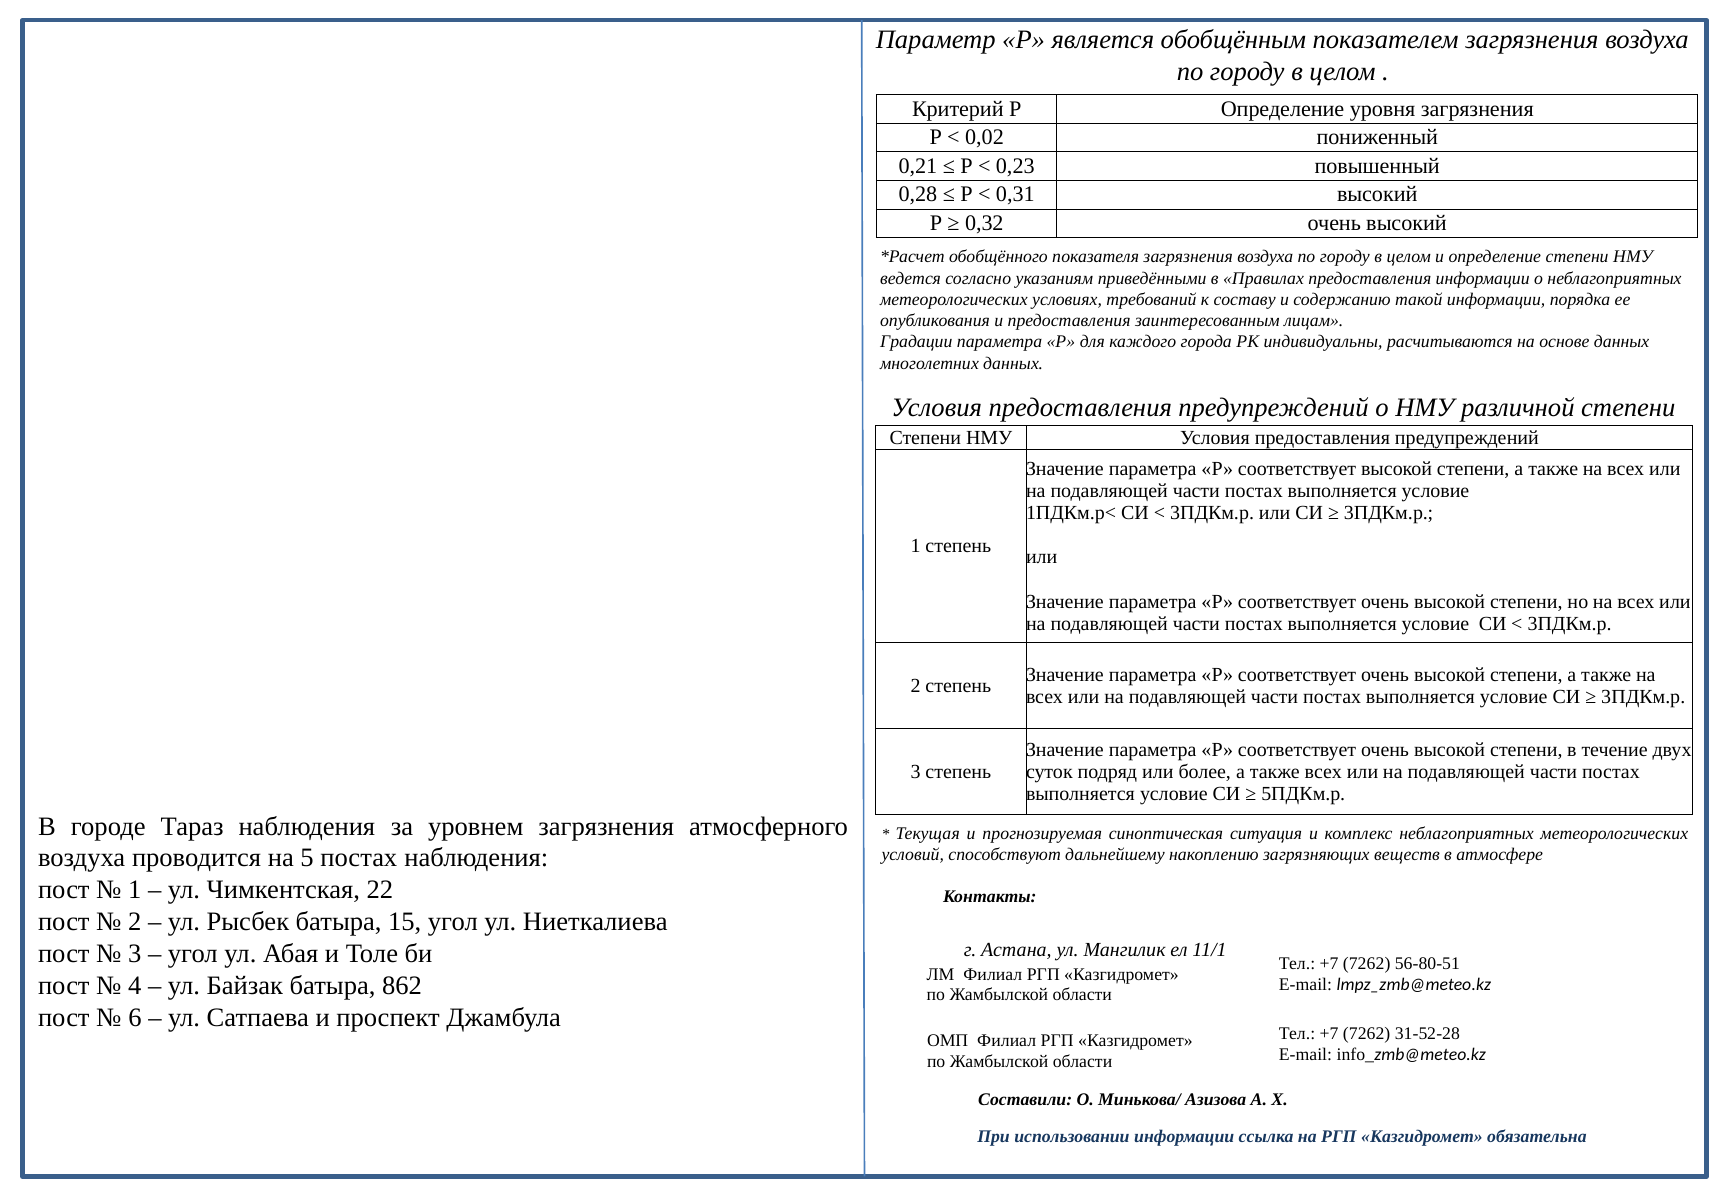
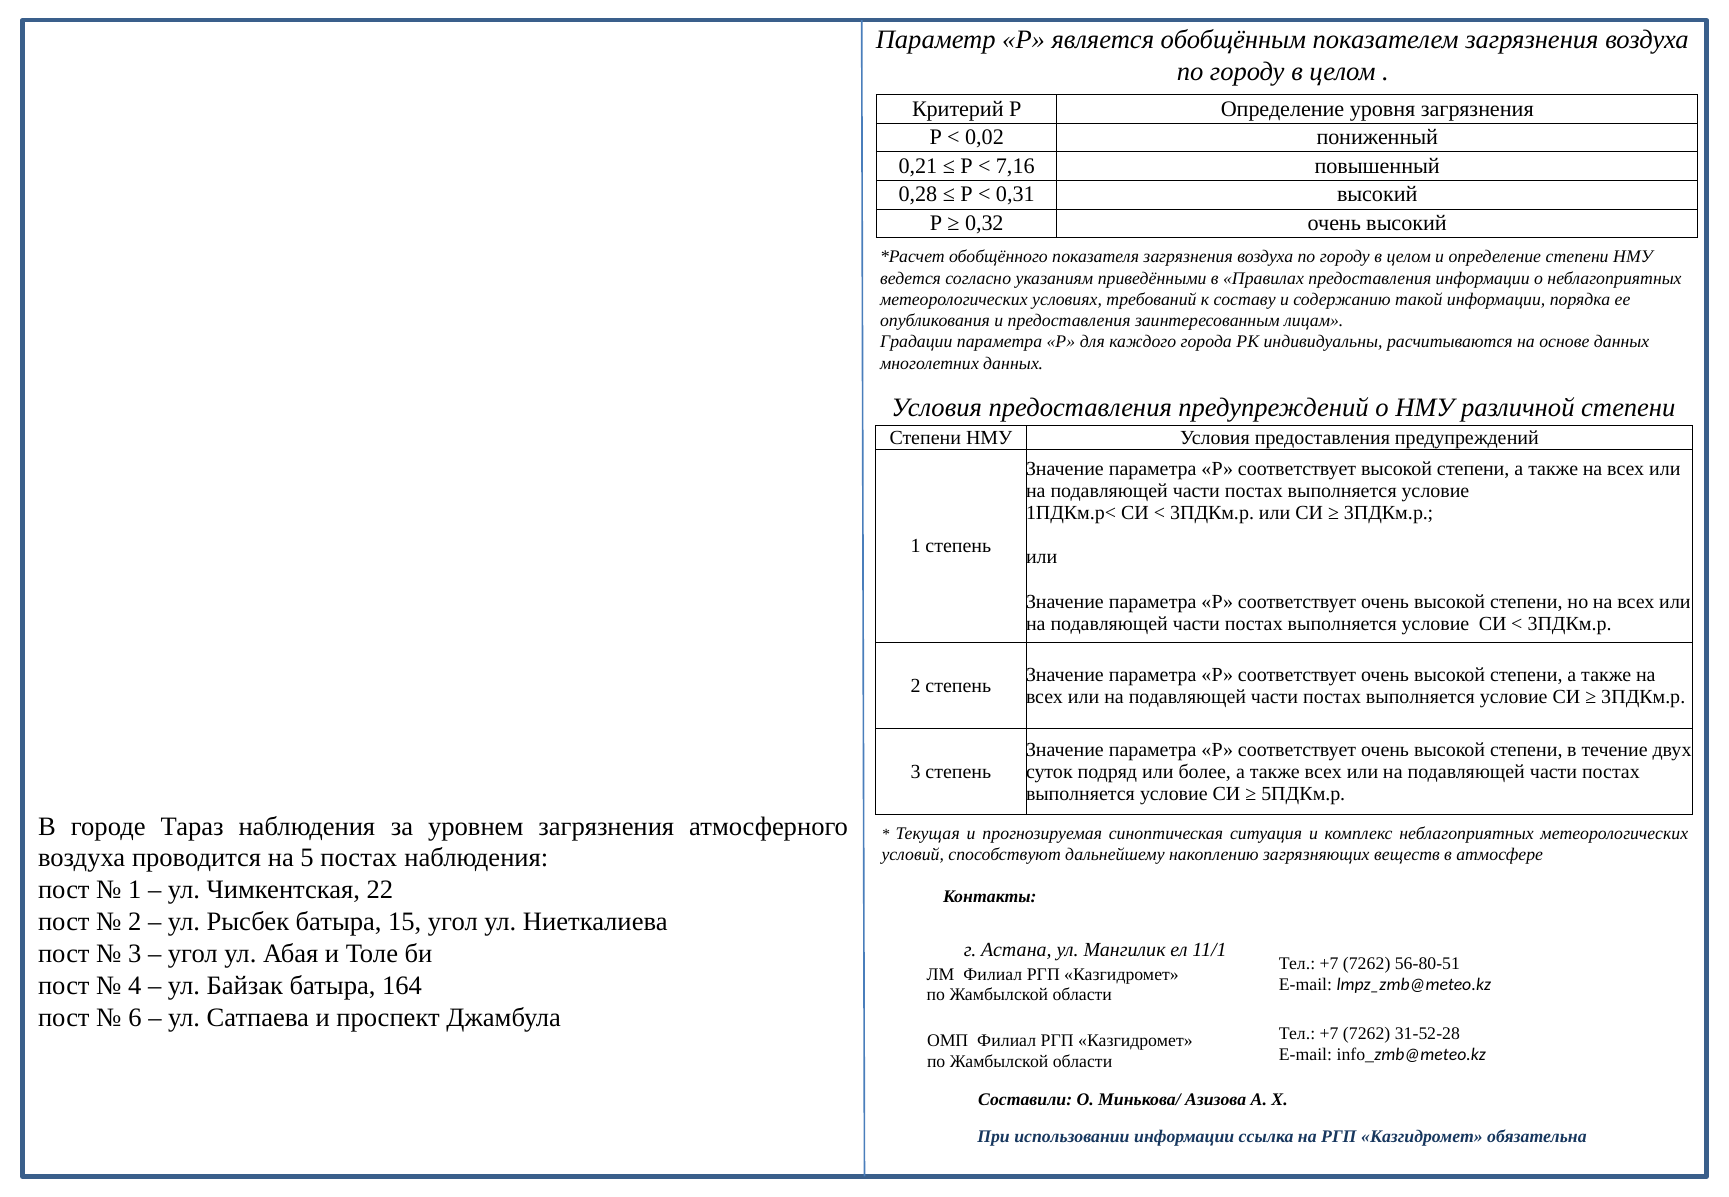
0,23: 0,23 -> 7,16
862: 862 -> 164
